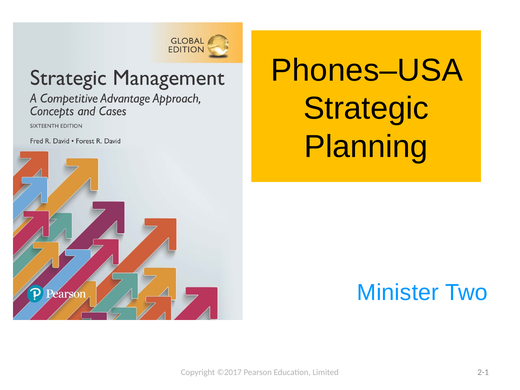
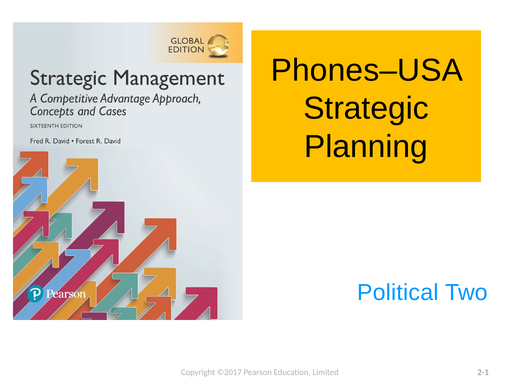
Minister: Minister -> Political
